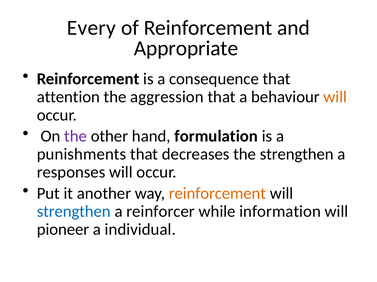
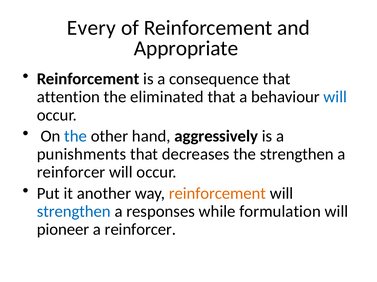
aggression: aggression -> eliminated
will at (335, 97) colour: orange -> blue
the at (76, 136) colour: purple -> blue
formulation: formulation -> aggressively
responses at (71, 173): responses -> reinforcer
reinforcer: reinforcer -> responses
information: information -> formulation
individual at (140, 230): individual -> reinforcer
